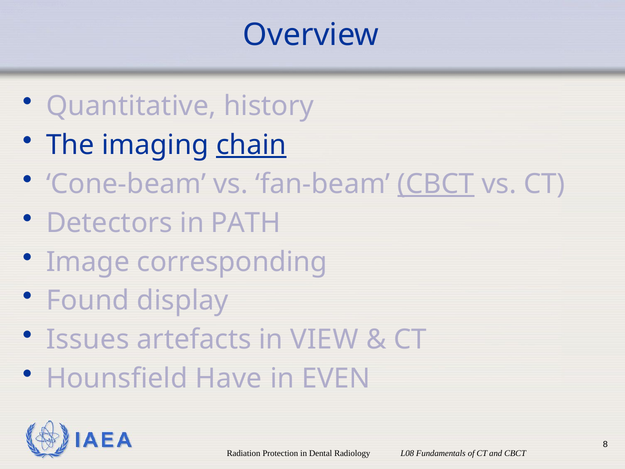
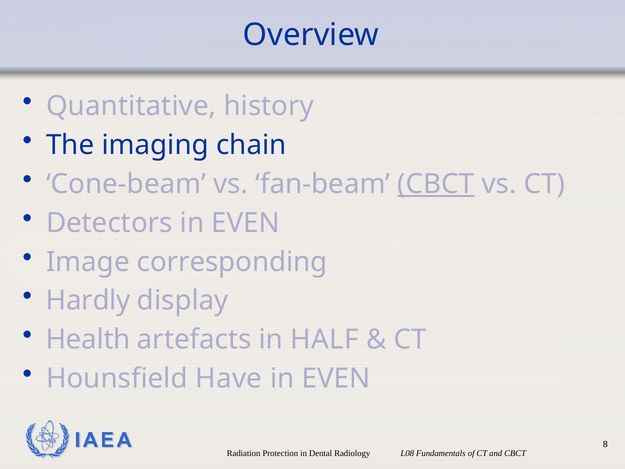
chain underline: present -> none
Detectors in PATH: PATH -> EVEN
Found: Found -> Hardly
Issues: Issues -> Health
VIEW: VIEW -> HALF
